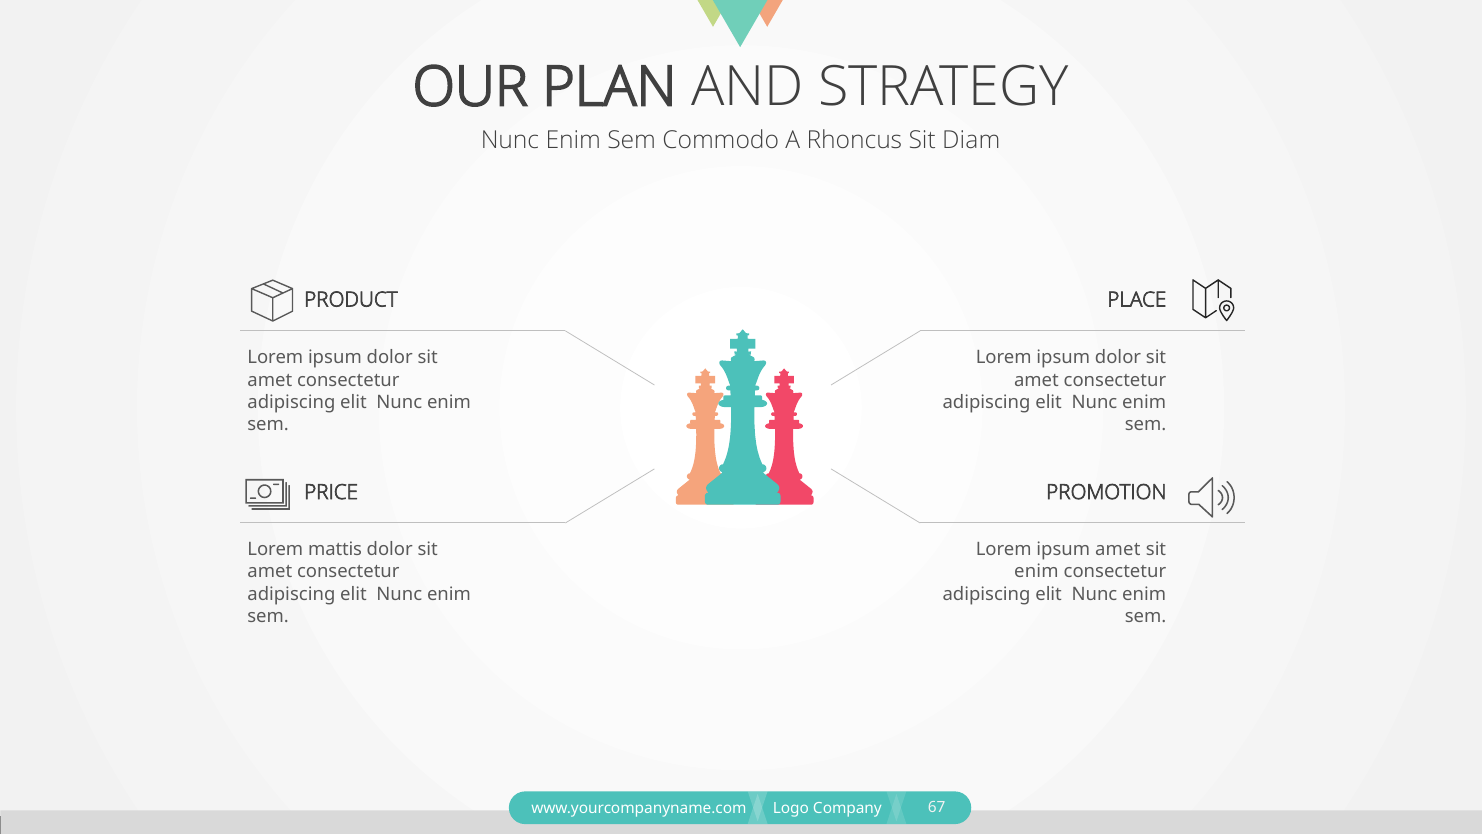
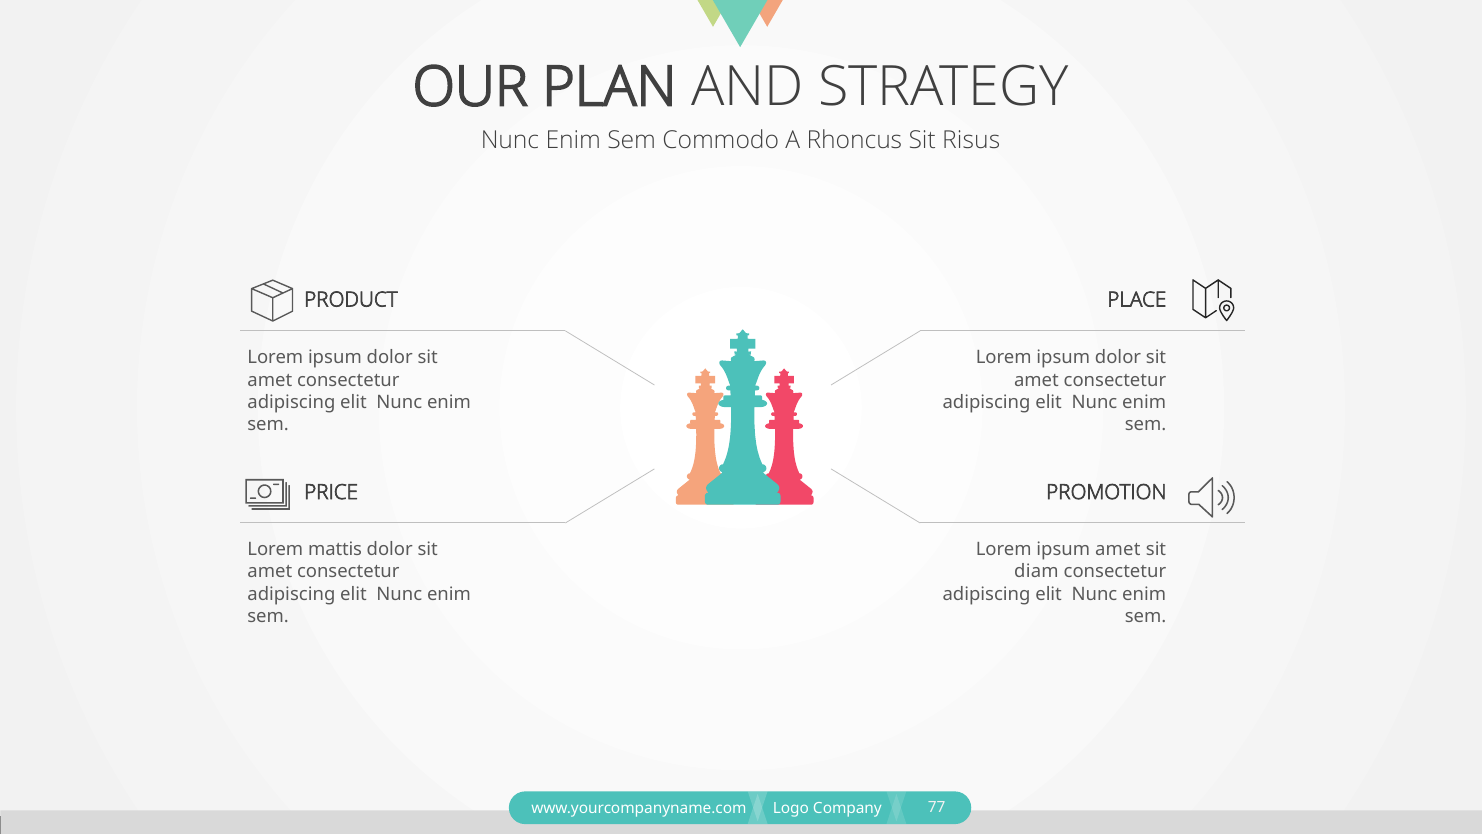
Diam: Diam -> Risus
enim at (1036, 572): enim -> diam
67: 67 -> 77
